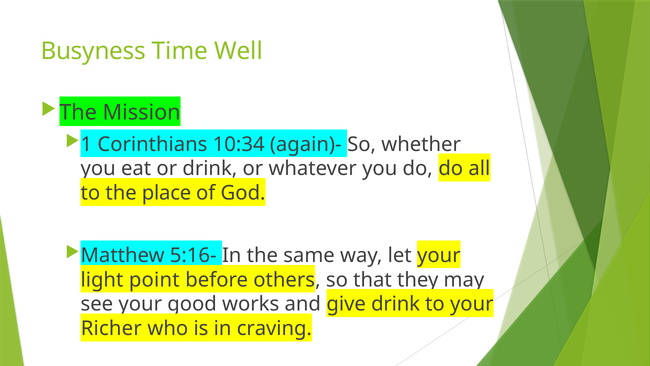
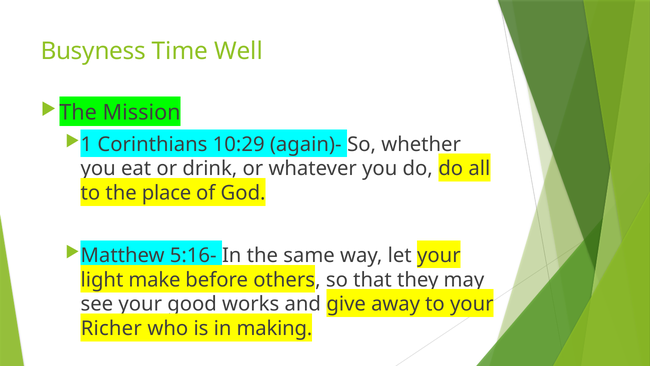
10:34: 10:34 -> 10:29
point: point -> make
give drink: drink -> away
craving: craving -> making
